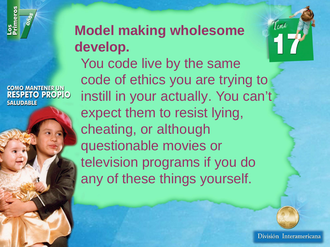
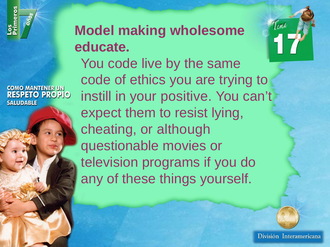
develop: develop -> educate
actually: actually -> positive
